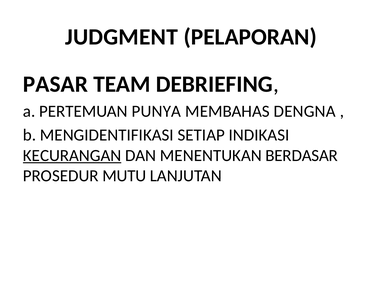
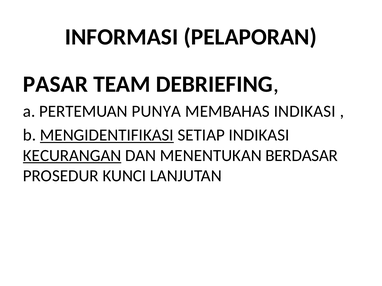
JUDGMENT: JUDGMENT -> INFORMASI
MEMBAHAS DENGNA: DENGNA -> INDIKASI
MENGIDENTIFIKASI underline: none -> present
MUTU: MUTU -> KUNCI
